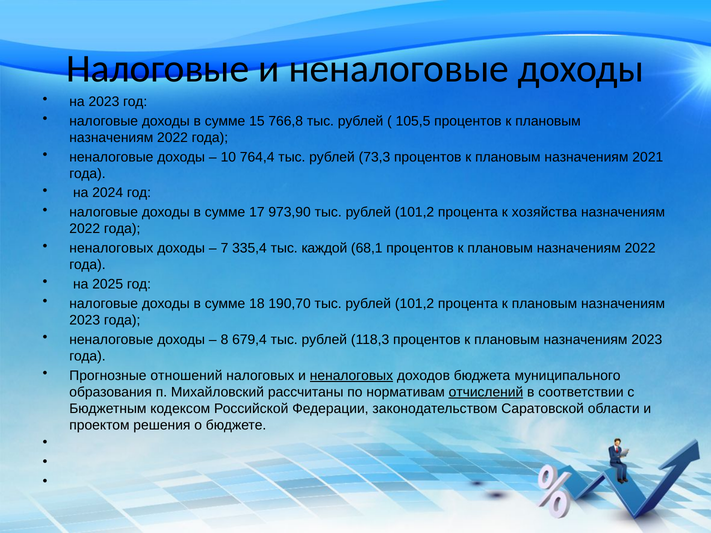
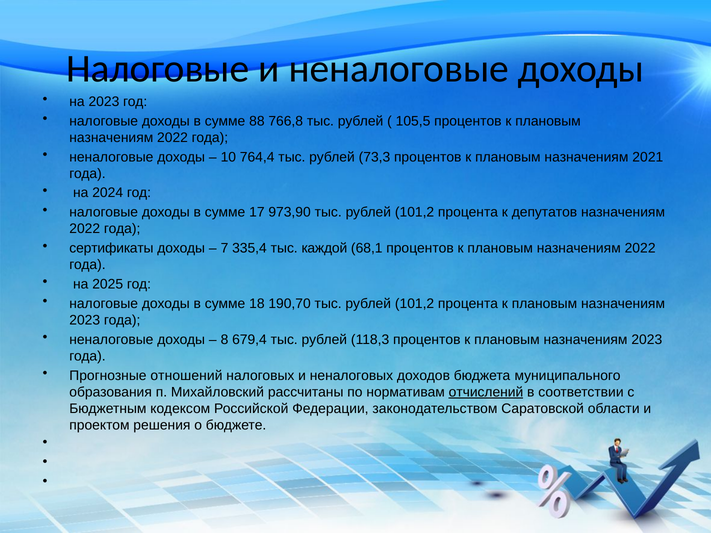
15: 15 -> 88
хозяйства: хозяйства -> депутатов
неналоговых at (111, 248): неналоговых -> сертификаты
неналоговых at (351, 376) underline: present -> none
